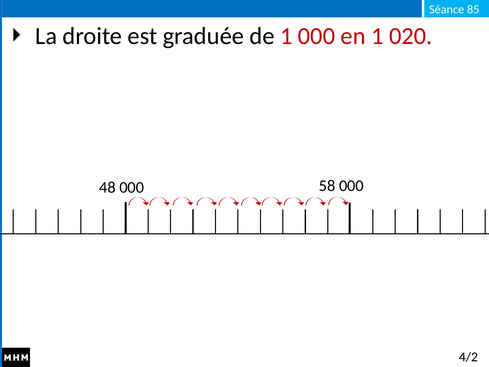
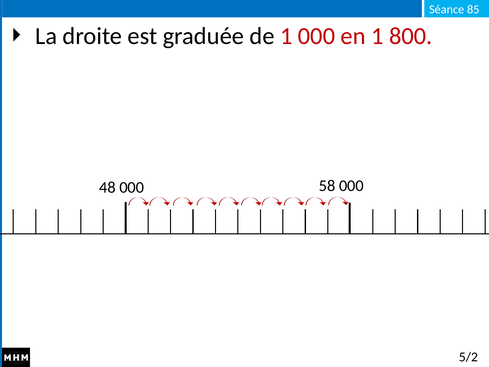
020: 020 -> 800
4/2: 4/2 -> 5/2
